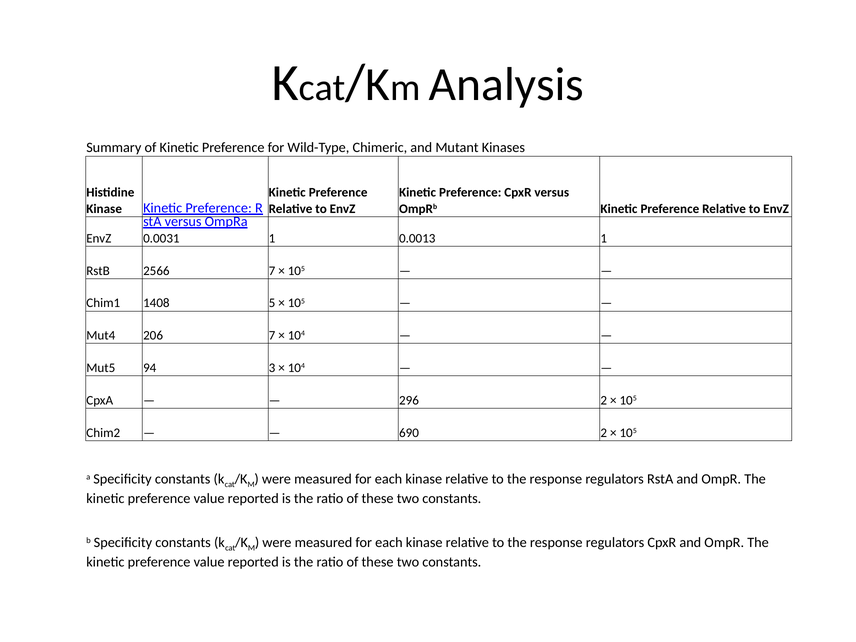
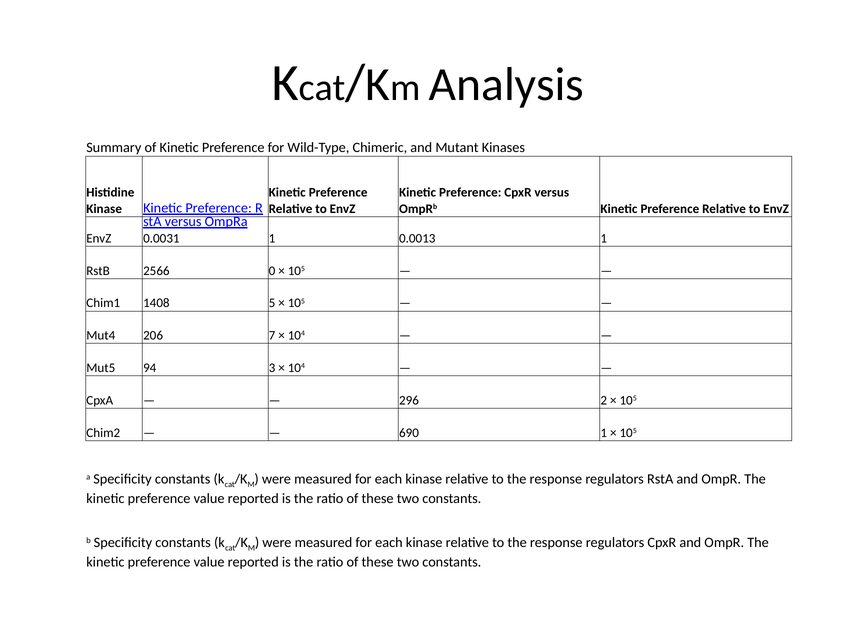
2566 7: 7 -> 0
690 2: 2 -> 1
